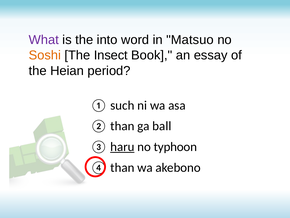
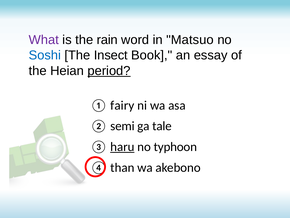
into: into -> rain
Soshi colour: orange -> blue
period underline: none -> present
such: such -> fairy
② than: than -> semi
ball: ball -> tale
